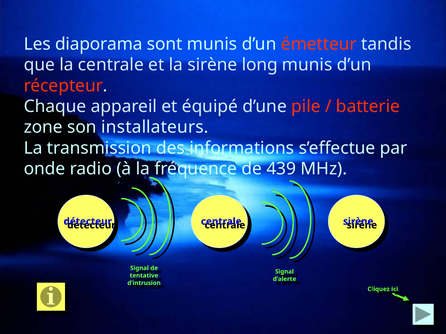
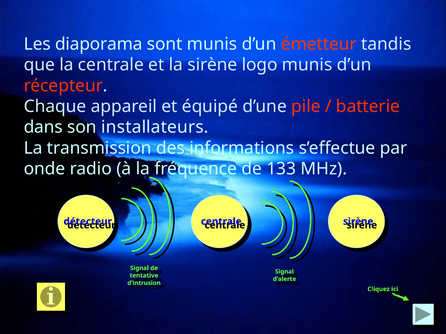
long: long -> logo
zone: zone -> dans
439: 439 -> 133
